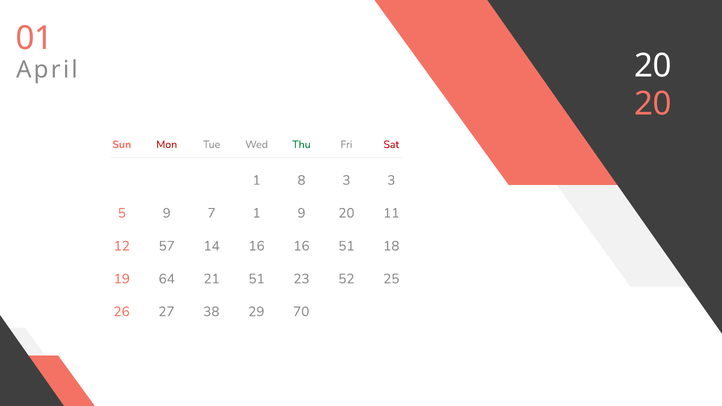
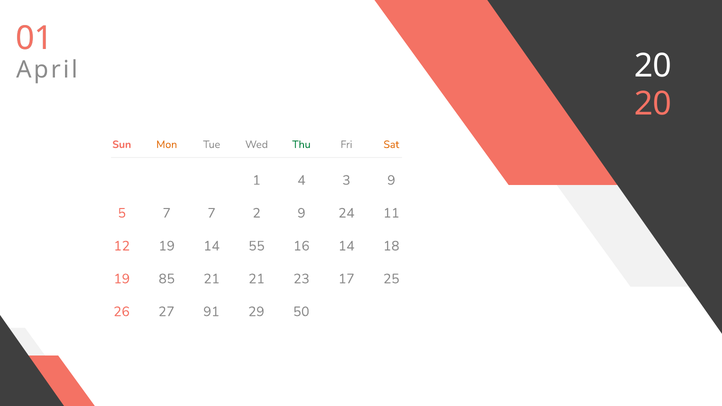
Mon colour: red -> orange
Sat colour: red -> orange
8: 8 -> 4
3 3: 3 -> 9
5 9: 9 -> 7
7 1: 1 -> 2
9 20: 20 -> 24
12 57: 57 -> 19
14 16: 16 -> 55
16 51: 51 -> 14
64: 64 -> 85
21 51: 51 -> 21
52: 52 -> 17
38: 38 -> 91
70: 70 -> 50
